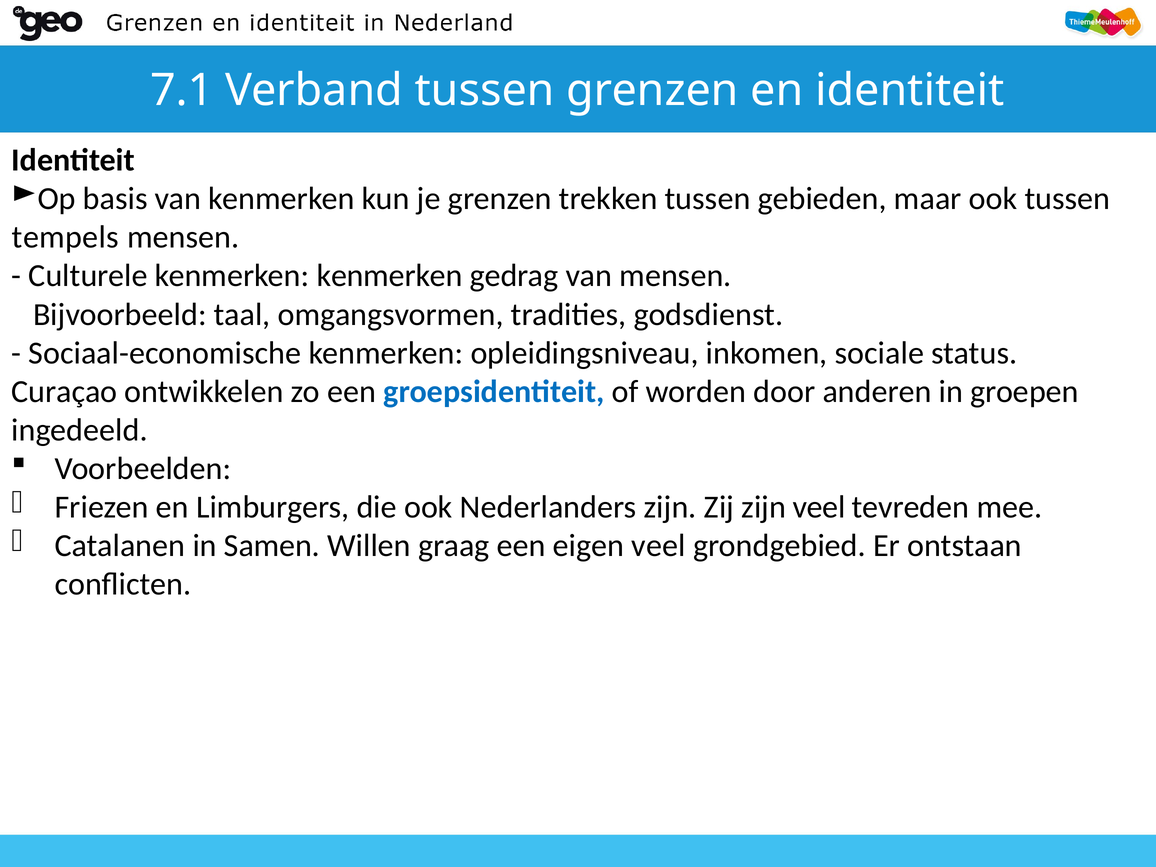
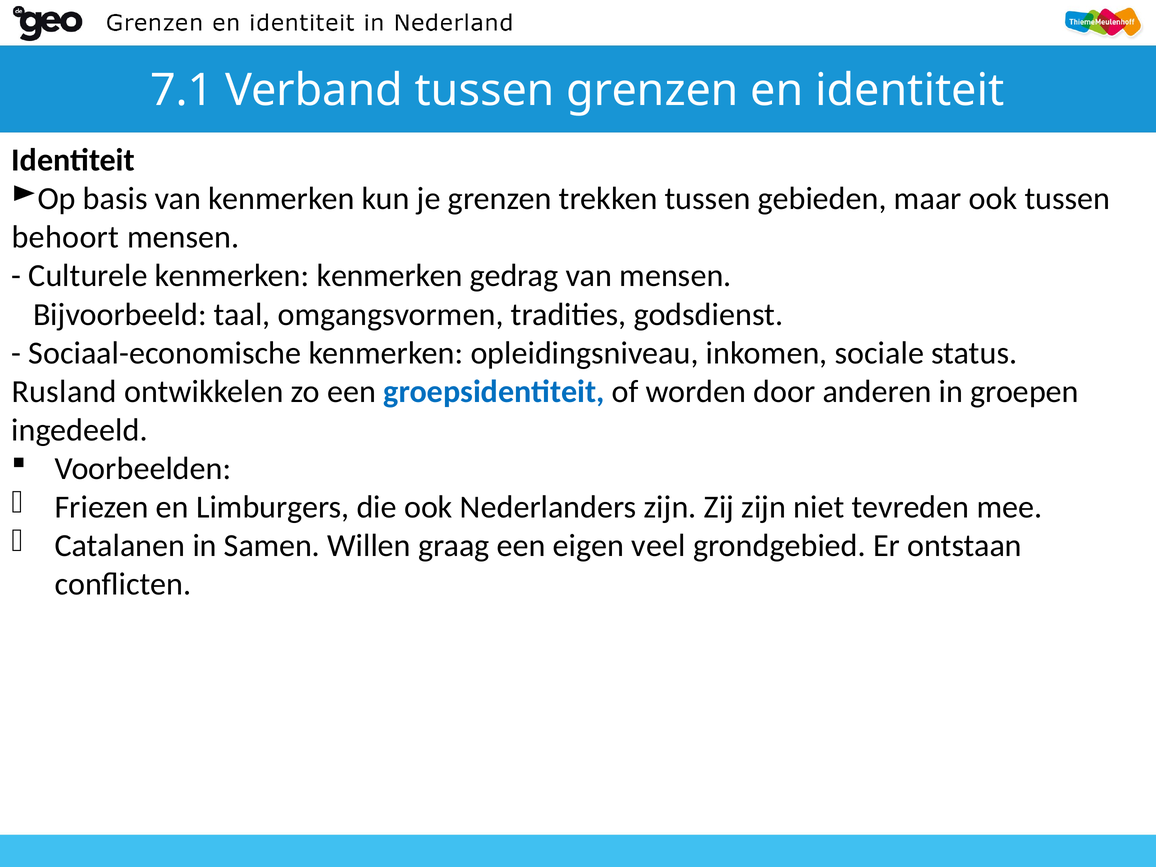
tempels: tempels -> behoort
Curaçao: Curaçao -> Rusland
zijn veel: veel -> niet
